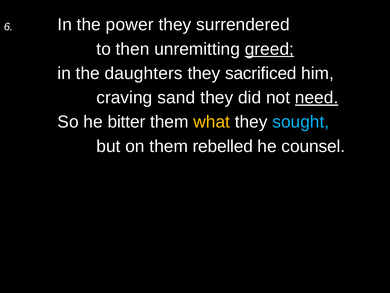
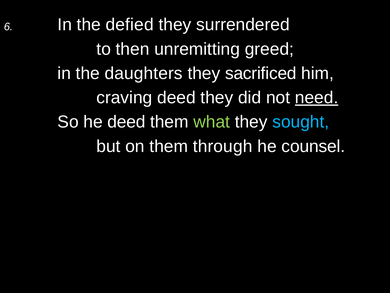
power: power -> defied
greed underline: present -> none
craving sand: sand -> deed
he bitter: bitter -> deed
what colour: yellow -> light green
rebelled: rebelled -> through
